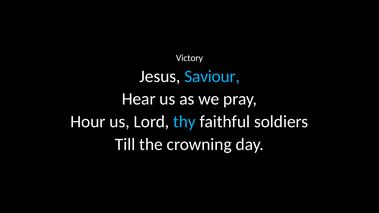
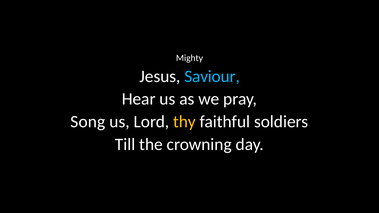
Victory: Victory -> Mighty
Hour: Hour -> Song
thy colour: light blue -> yellow
